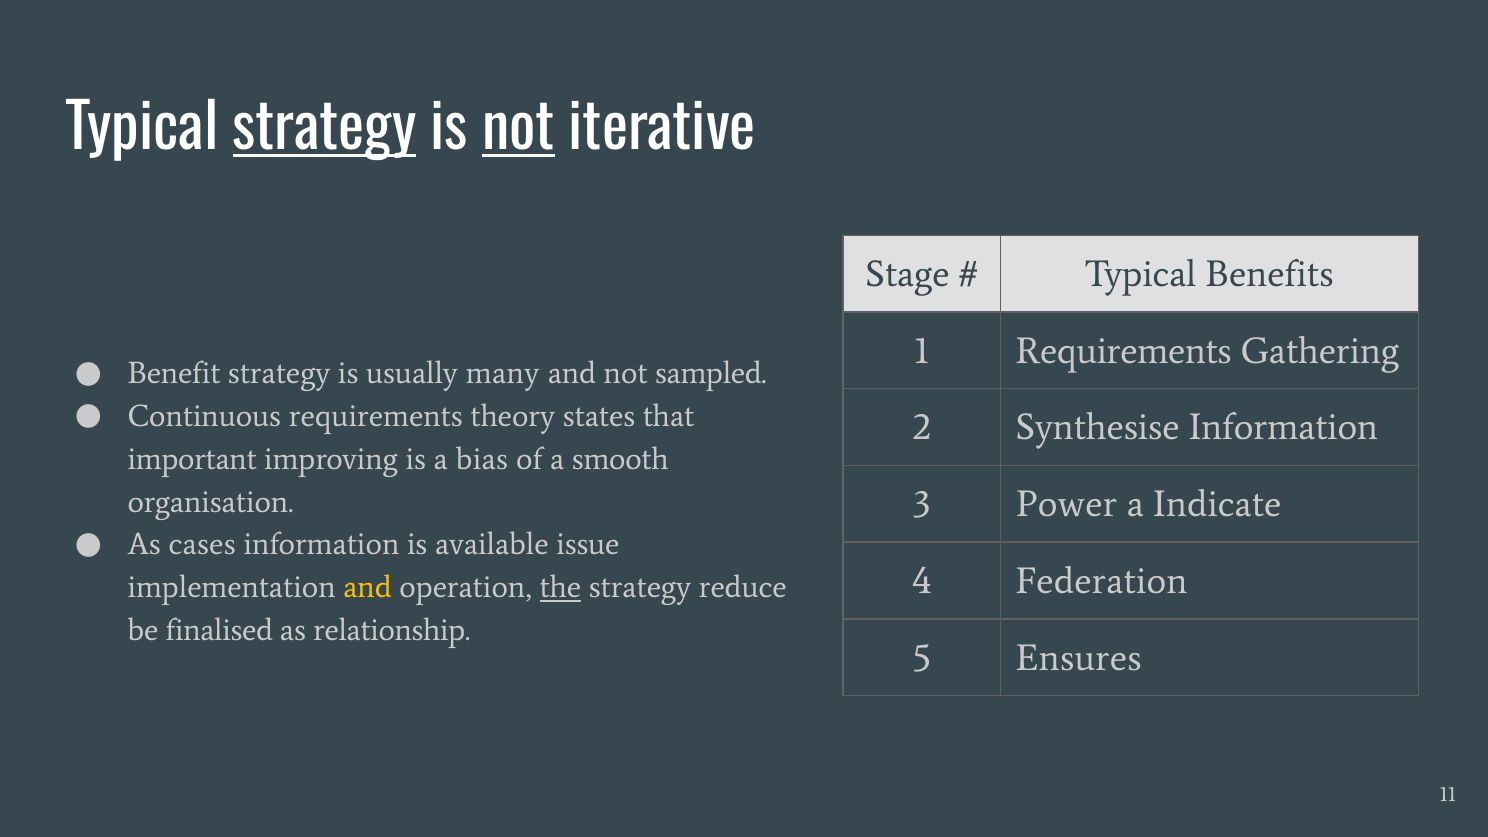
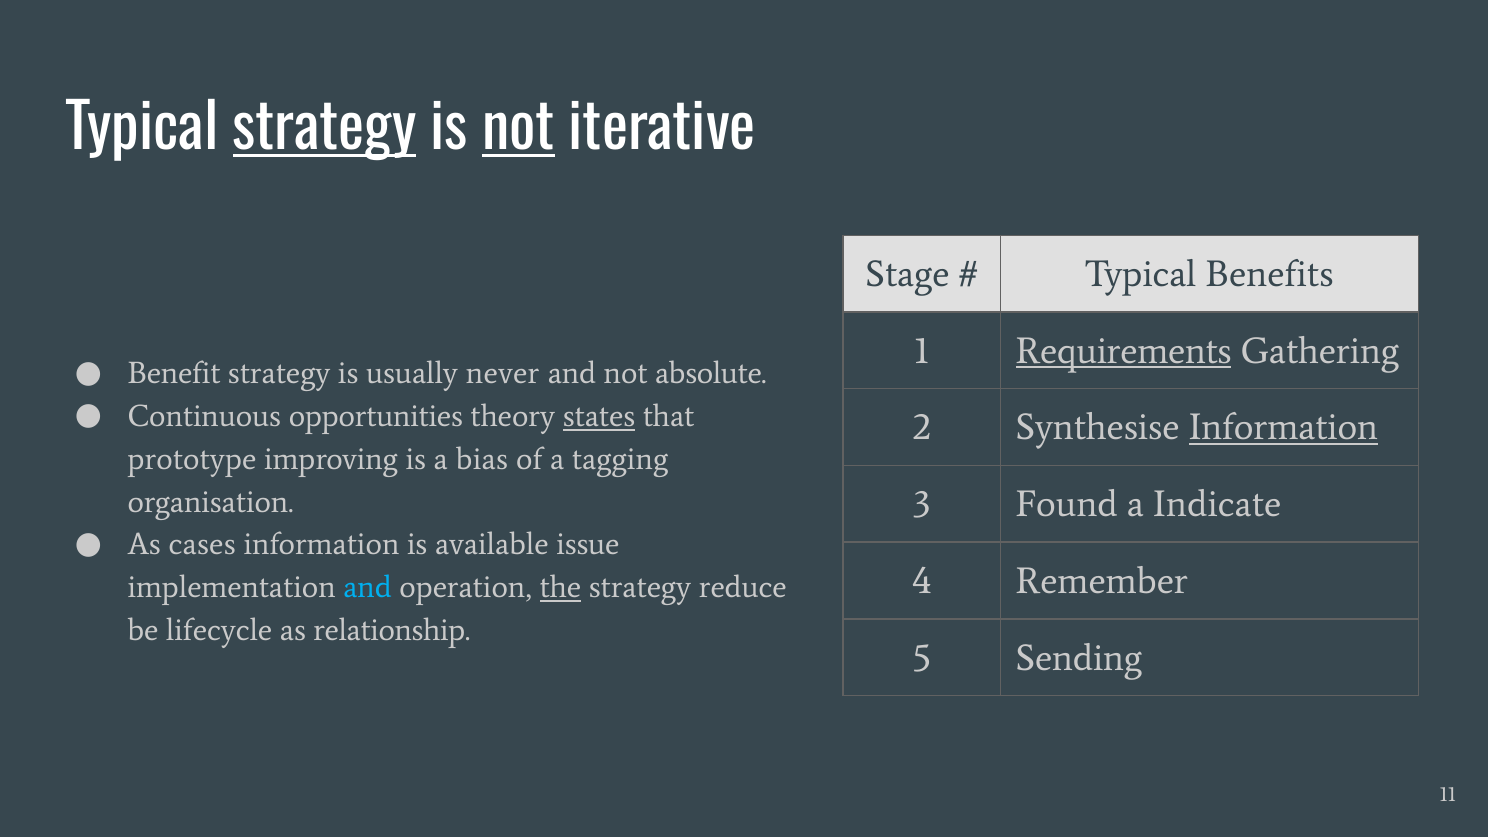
Requirements at (1124, 351) underline: none -> present
many: many -> never
sampled: sampled -> absolute
Continuous requirements: requirements -> opportunities
states underline: none -> present
Information at (1283, 428) underline: none -> present
important: important -> prototype
smooth: smooth -> tagging
Power: Power -> Found
Federation: Federation -> Remember
and at (368, 587) colour: yellow -> light blue
finalised: finalised -> lifecycle
Ensures: Ensures -> Sending
